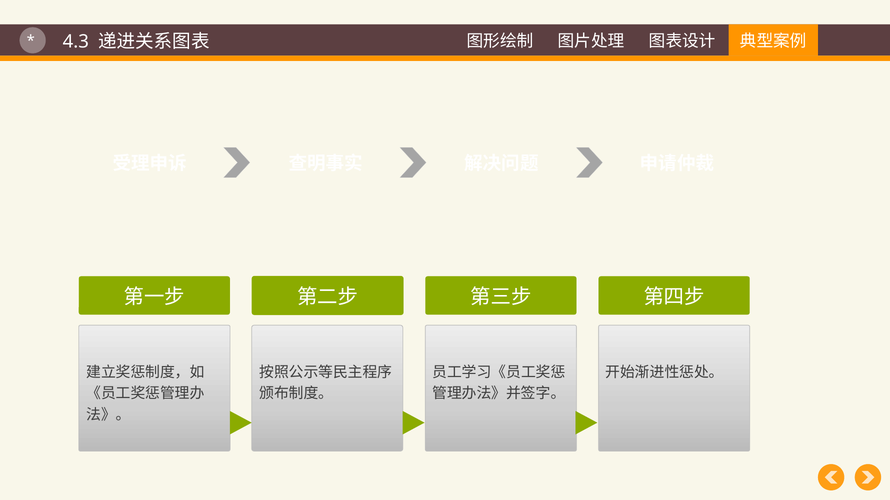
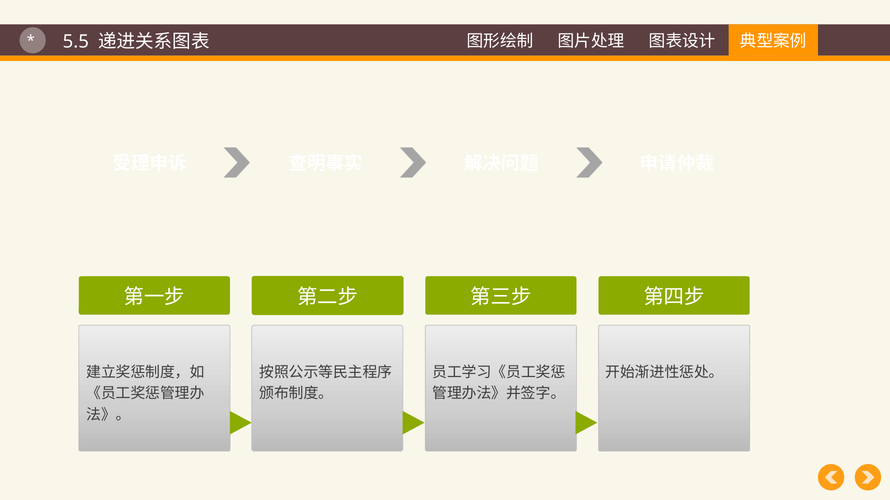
4.3: 4.3 -> 5.5
